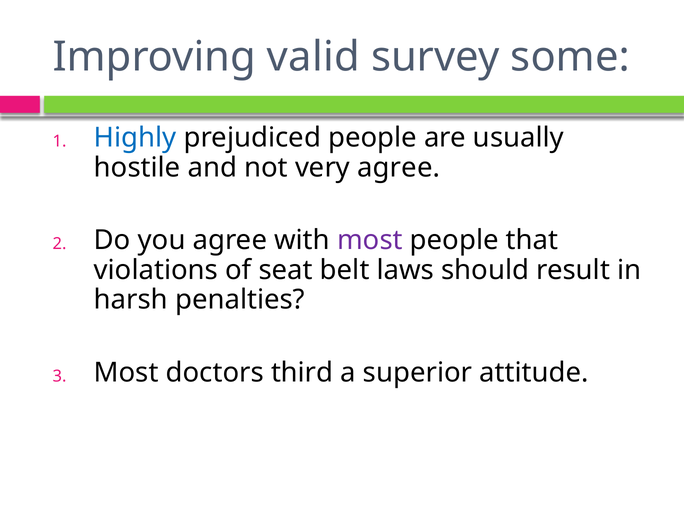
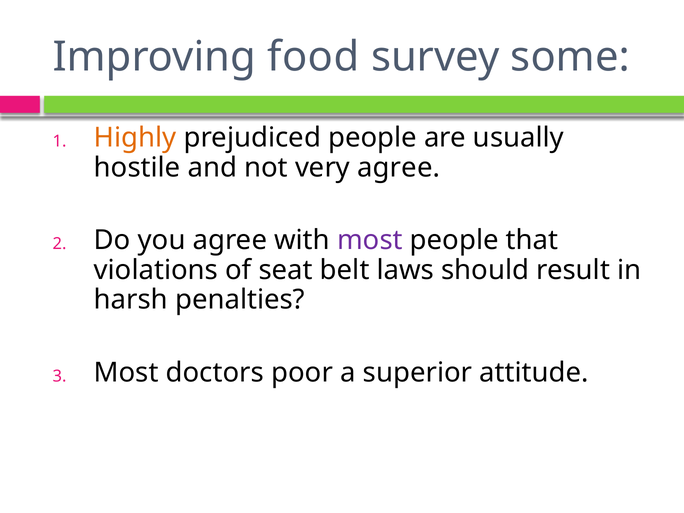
valid: valid -> food
Highly colour: blue -> orange
third: third -> poor
